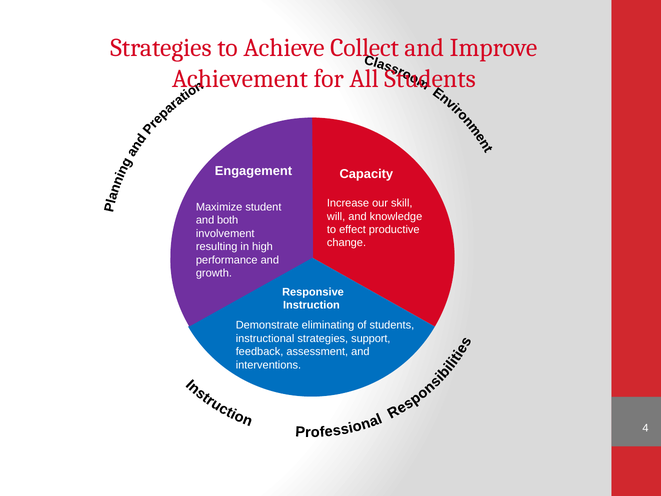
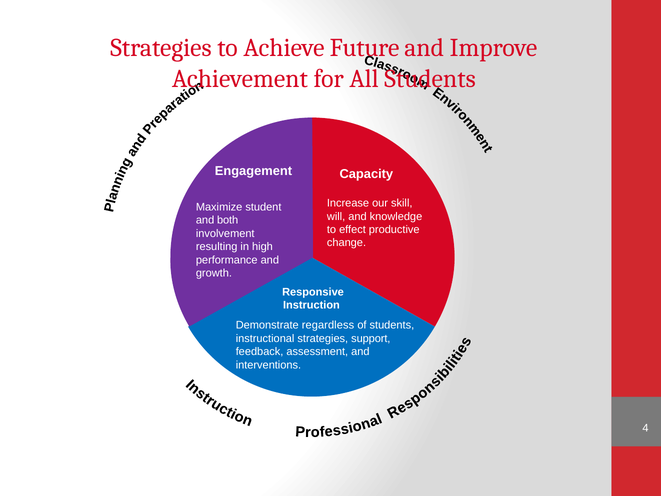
Collect: Collect -> Future
eliminating: eliminating -> regardless
